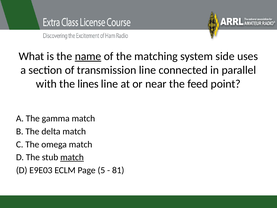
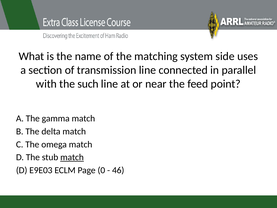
name underline: present -> none
lines: lines -> such
5: 5 -> 0
81: 81 -> 46
